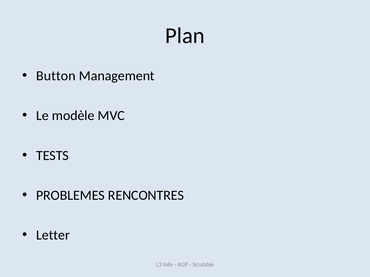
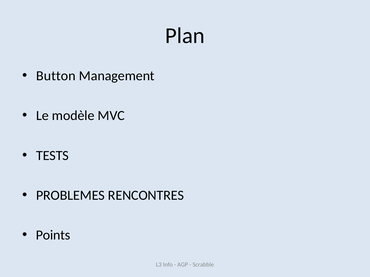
Letter: Letter -> Points
